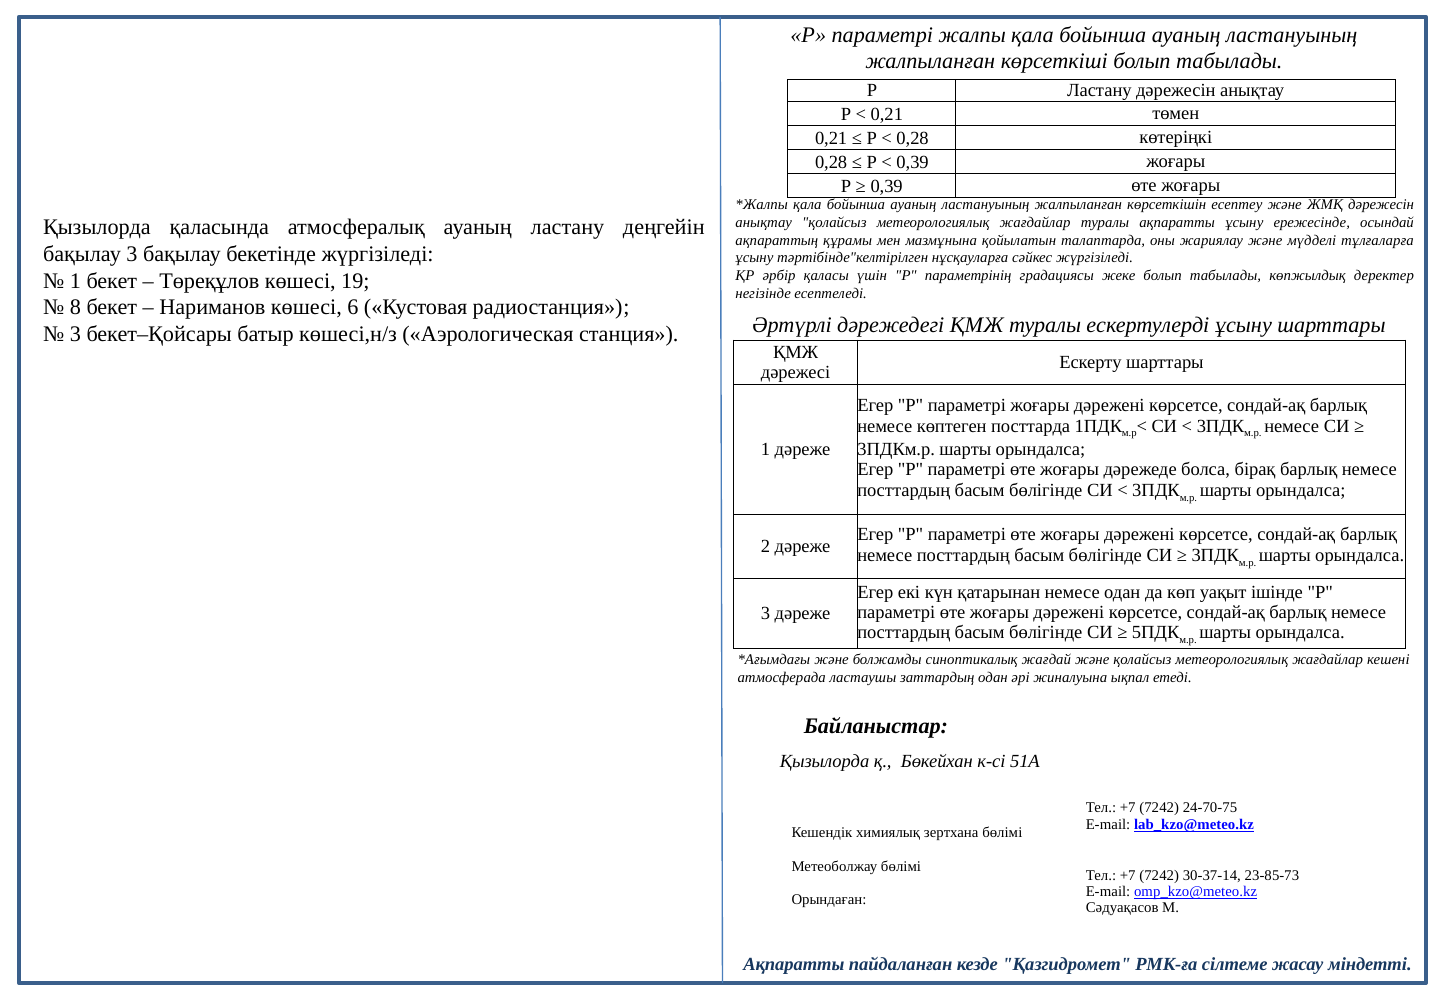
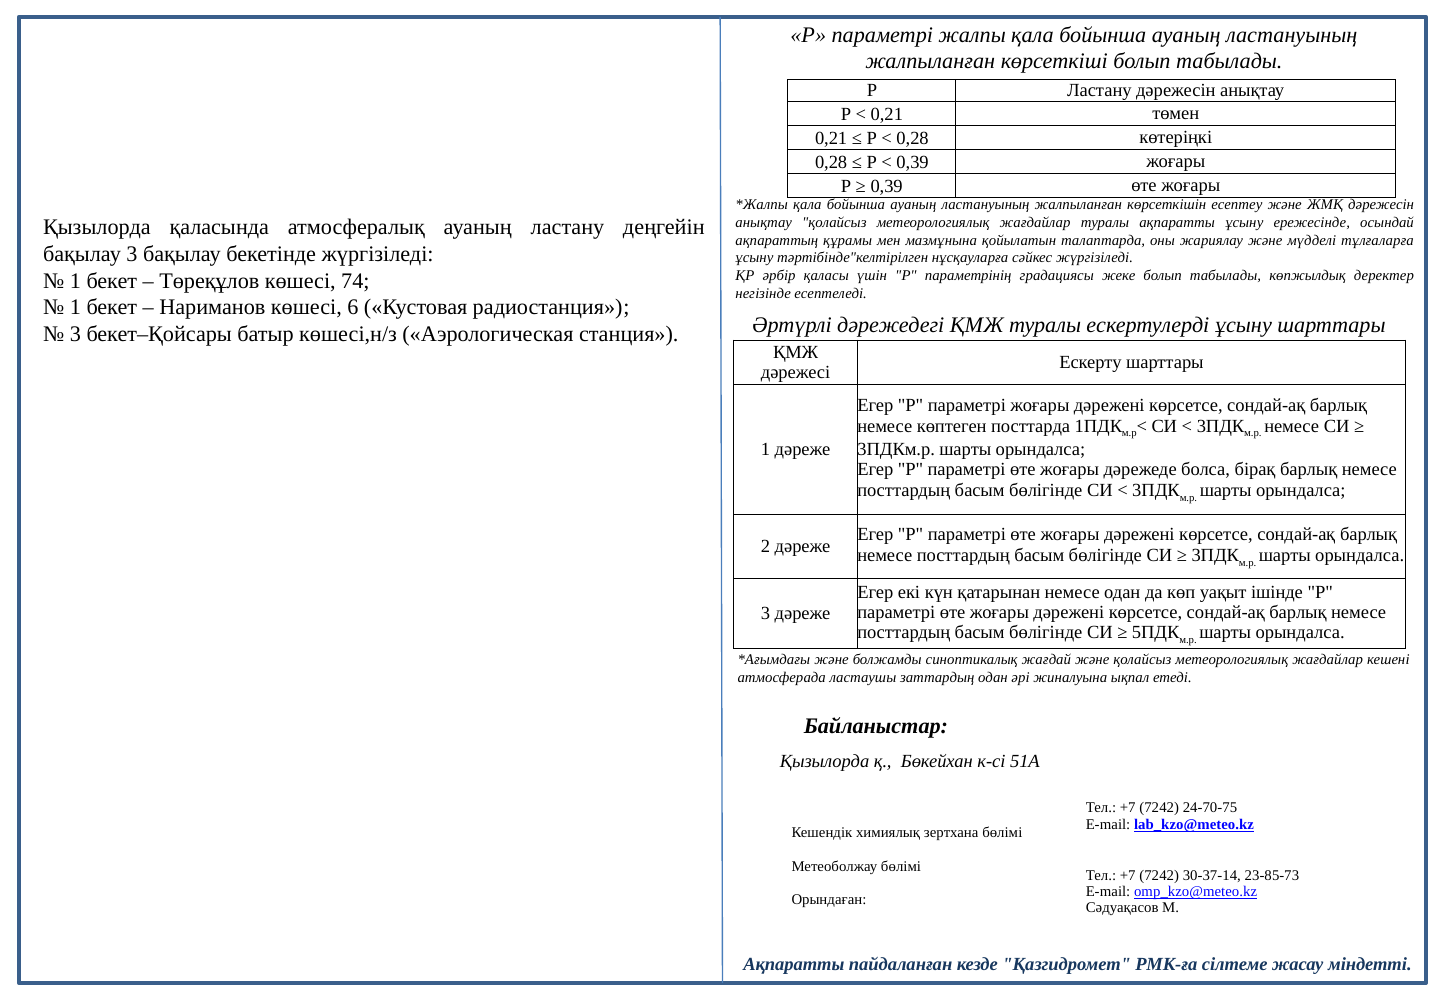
19: 19 -> 74
8 at (75, 307): 8 -> 1
